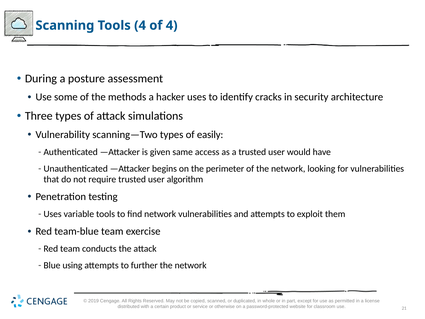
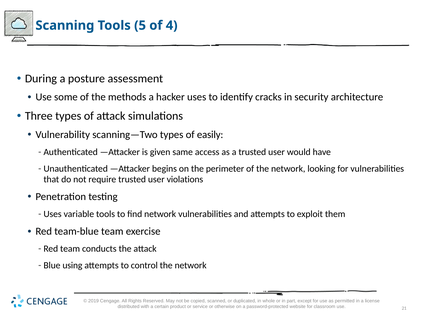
Tools 4: 4 -> 5
algorithm: algorithm -> violations
further: further -> control
